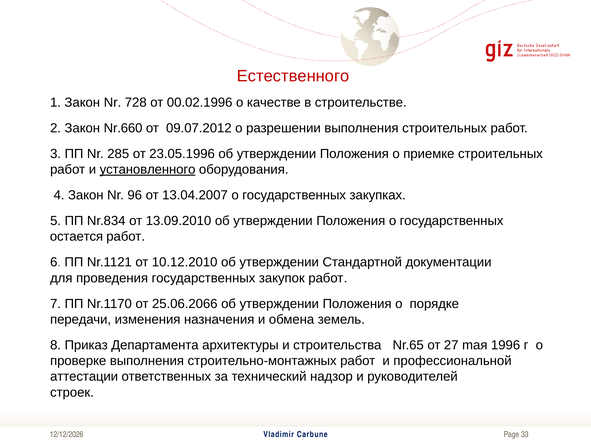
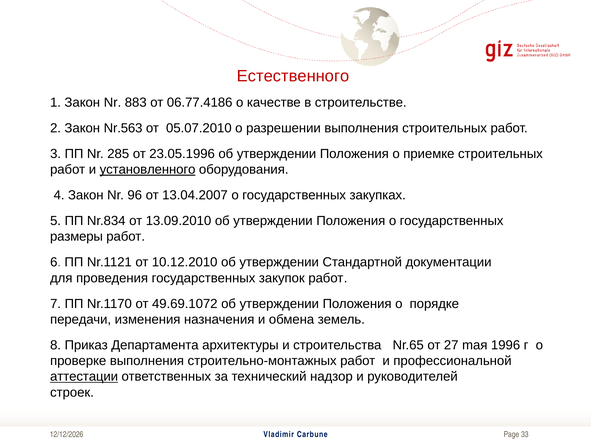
728: 728 -> 883
00.02.1996: 00.02.1996 -> 06.77.4186
Nr.660: Nr.660 -> Nr.563
09.07.2012: 09.07.2012 -> 05.07.2010
остается: остается -> размеры
25.06.2066: 25.06.2066 -> 49.69.1072
аттестации underline: none -> present
